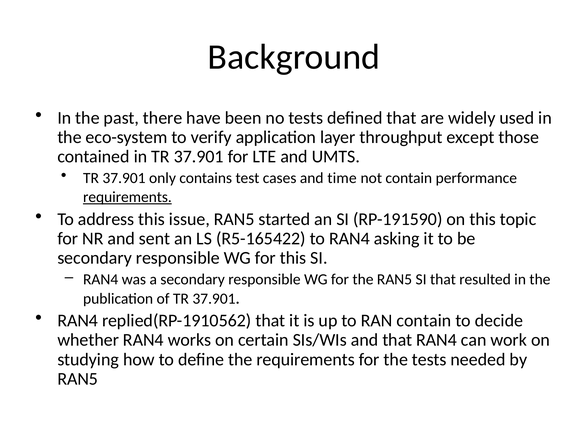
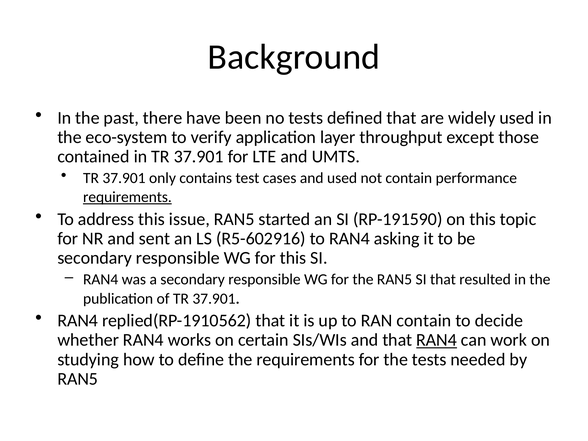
and time: time -> used
R5-165422: R5-165422 -> R5-602916
RAN4 at (437, 340) underline: none -> present
